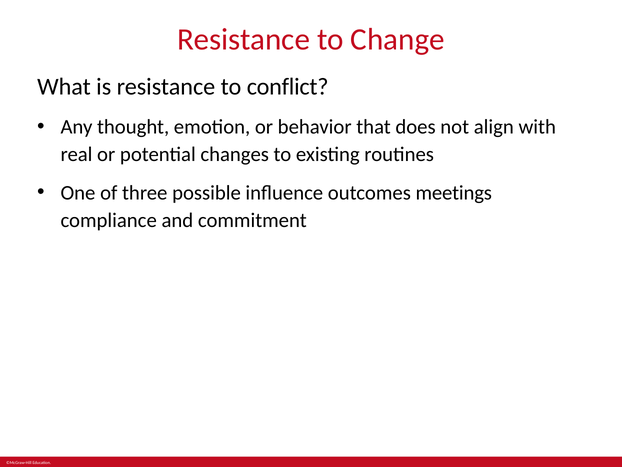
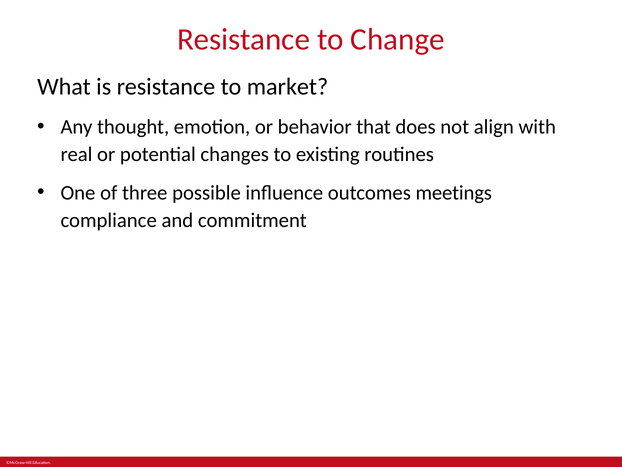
conflict: conflict -> market
